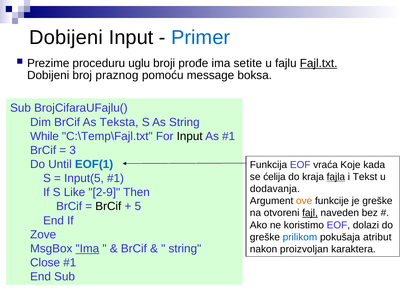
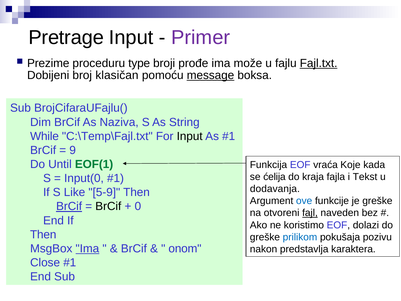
Dobijeni at (66, 38): Dobijeni -> Pretrage
Primer colour: blue -> purple
uglu: uglu -> type
setite: setite -> može
praznog: praznog -> klasičan
message underline: none -> present
Teksta: Teksta -> Naziva
3: 3 -> 9
EOF(1 colour: blue -> green
fajla underline: present -> none
Input(5: Input(5 -> Input(0
2-9: 2-9 -> 5-9
ove colour: orange -> blue
BrCif at (69, 206) underline: none -> present
5: 5 -> 0
Zove at (43, 234): Zove -> Then
atribut: atribut -> pozivu
string at (185, 248): string -> onom
proizvoljan: proizvoljan -> predstavlja
